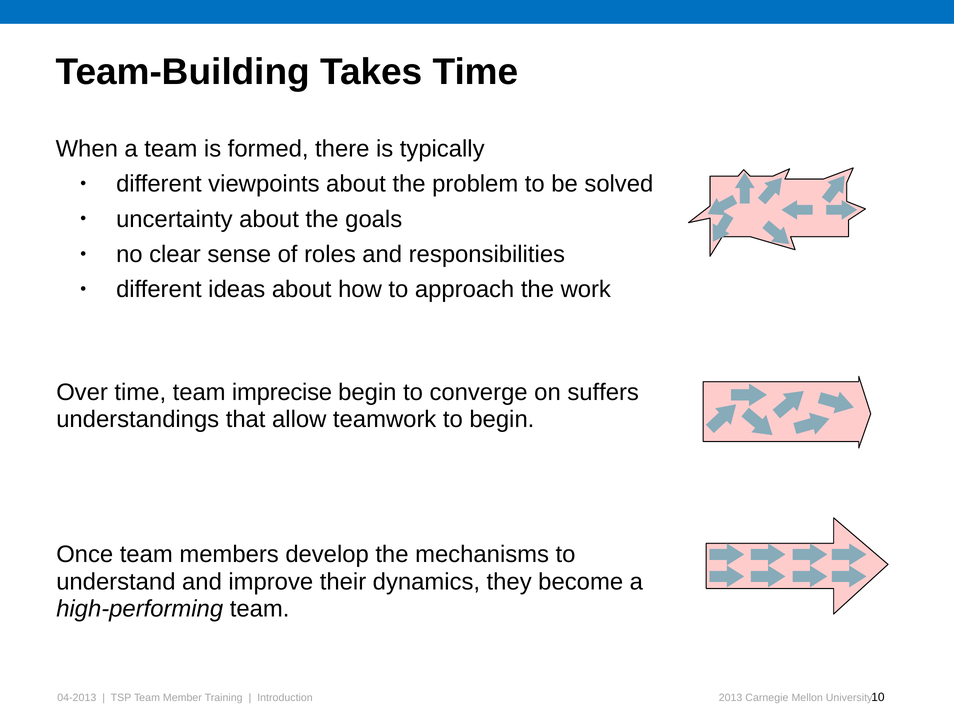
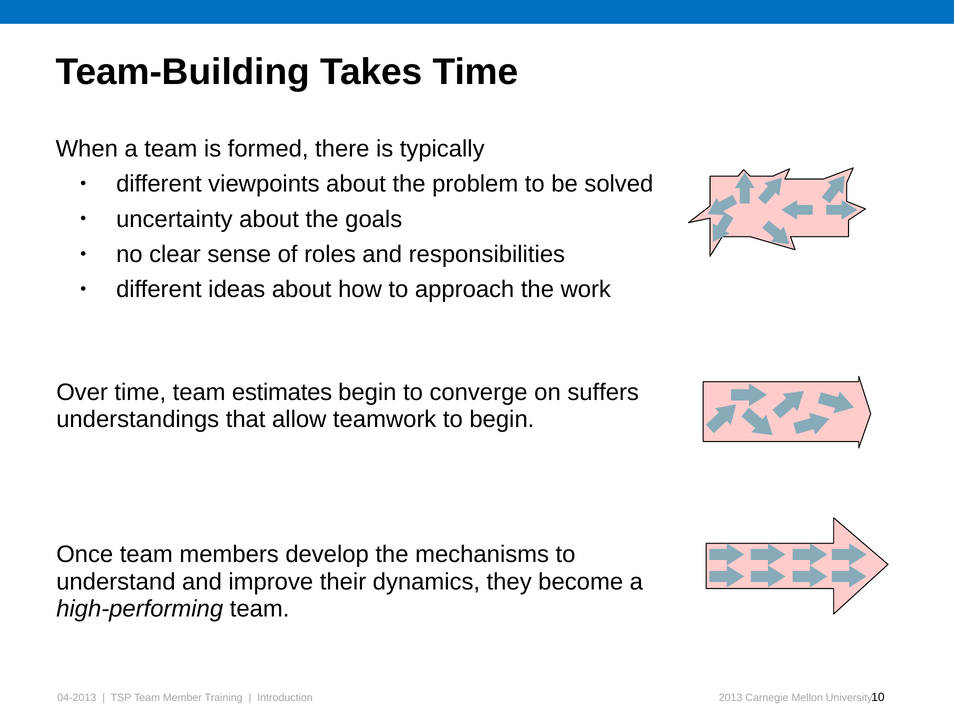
imprecise: imprecise -> estimates
